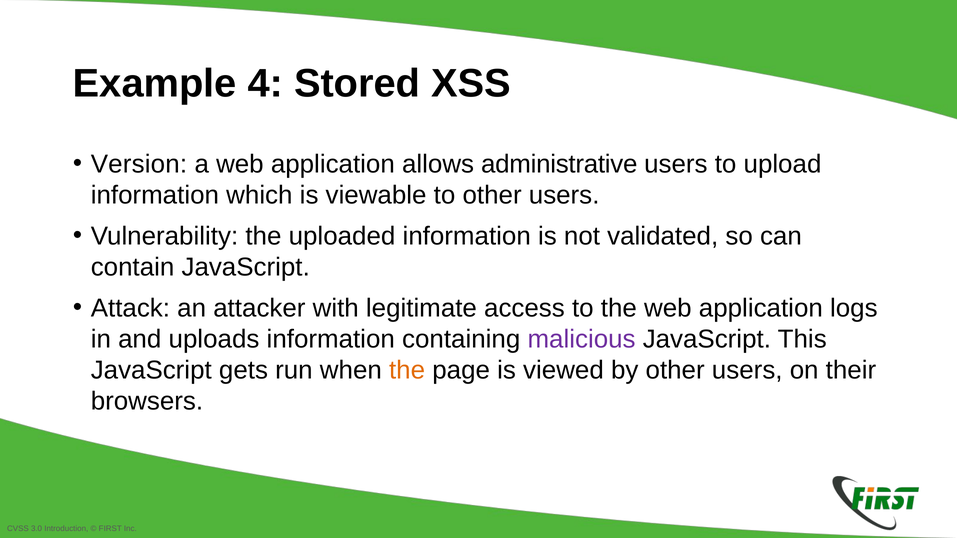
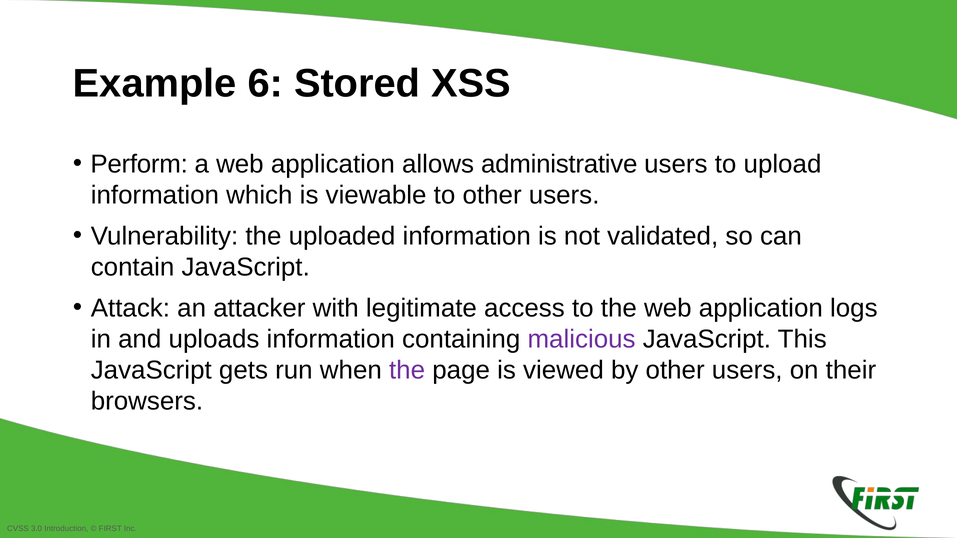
4: 4 -> 6
Version: Version -> Perform
the at (407, 371) colour: orange -> purple
